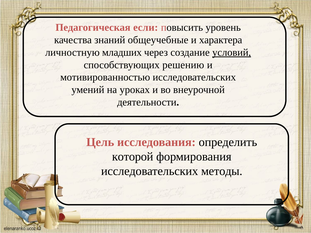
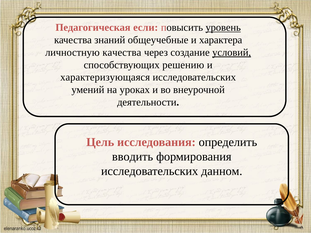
уровень underline: none -> present
личностную младших: младших -> качества
мотивированностью: мотивированностью -> характеризующаяся
которой: которой -> вводить
методы: методы -> данном
